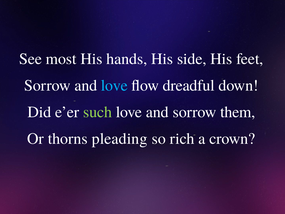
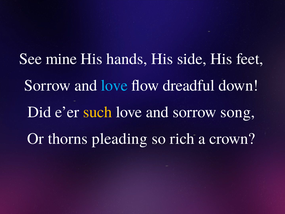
most: most -> mine
such colour: light green -> yellow
them: them -> song
